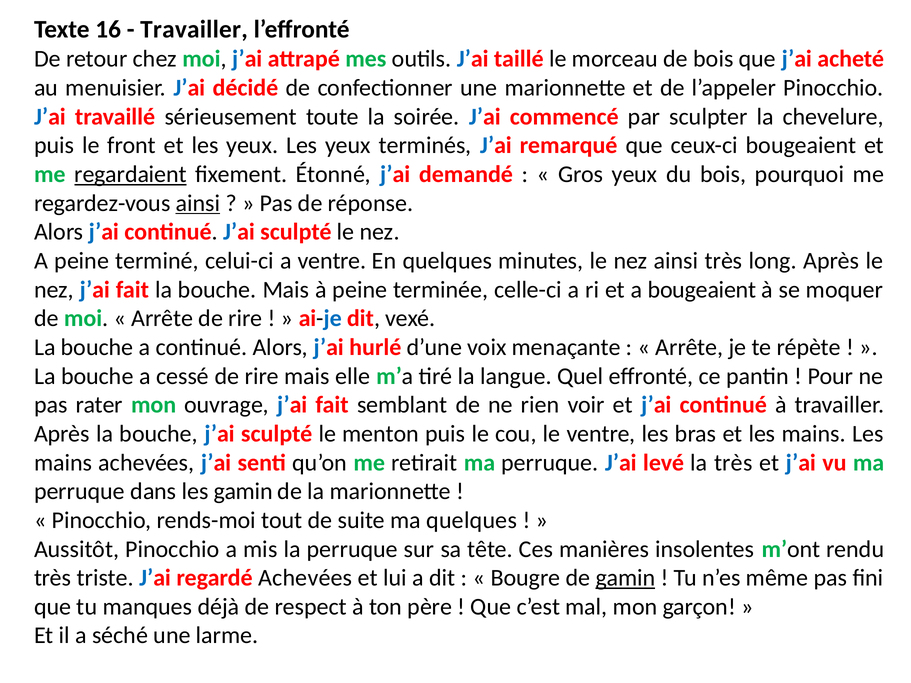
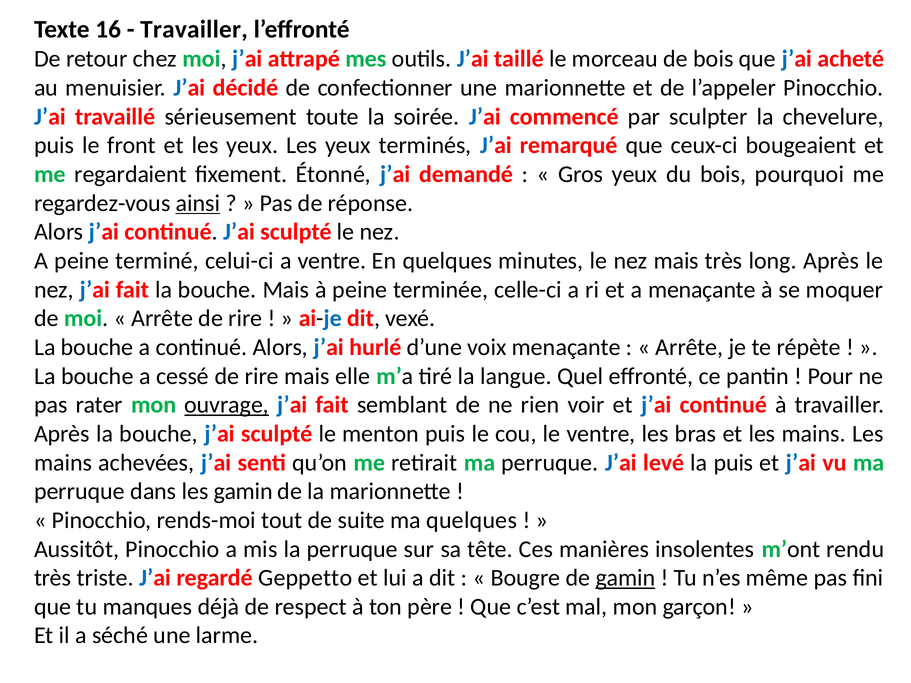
regardaient underline: present -> none
nez ainsi: ainsi -> mais
a bougeaient: bougeaient -> menaçante
ouvrage underline: none -> present
la très: très -> puis
regardé Achevées: Achevées -> Geppetto
